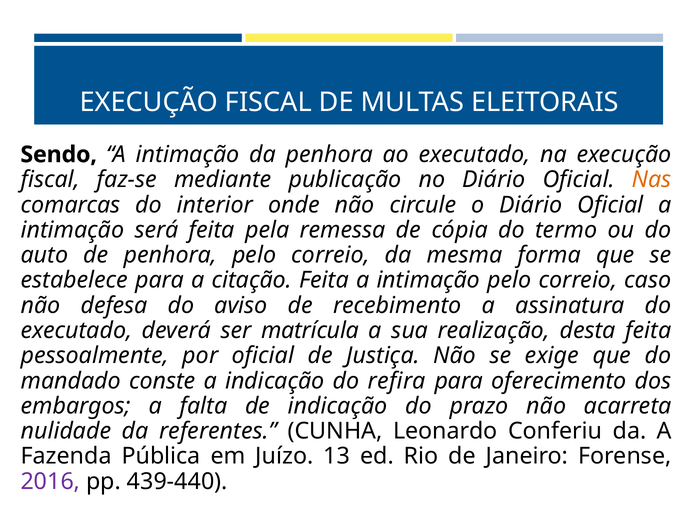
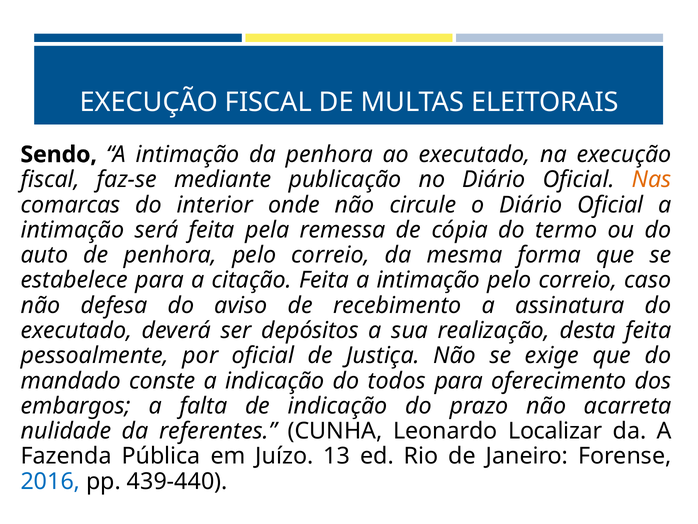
matrícula: matrícula -> depósitos
refira: refira -> todos
Conferiu: Conferiu -> Localizar
2016 colour: purple -> blue
